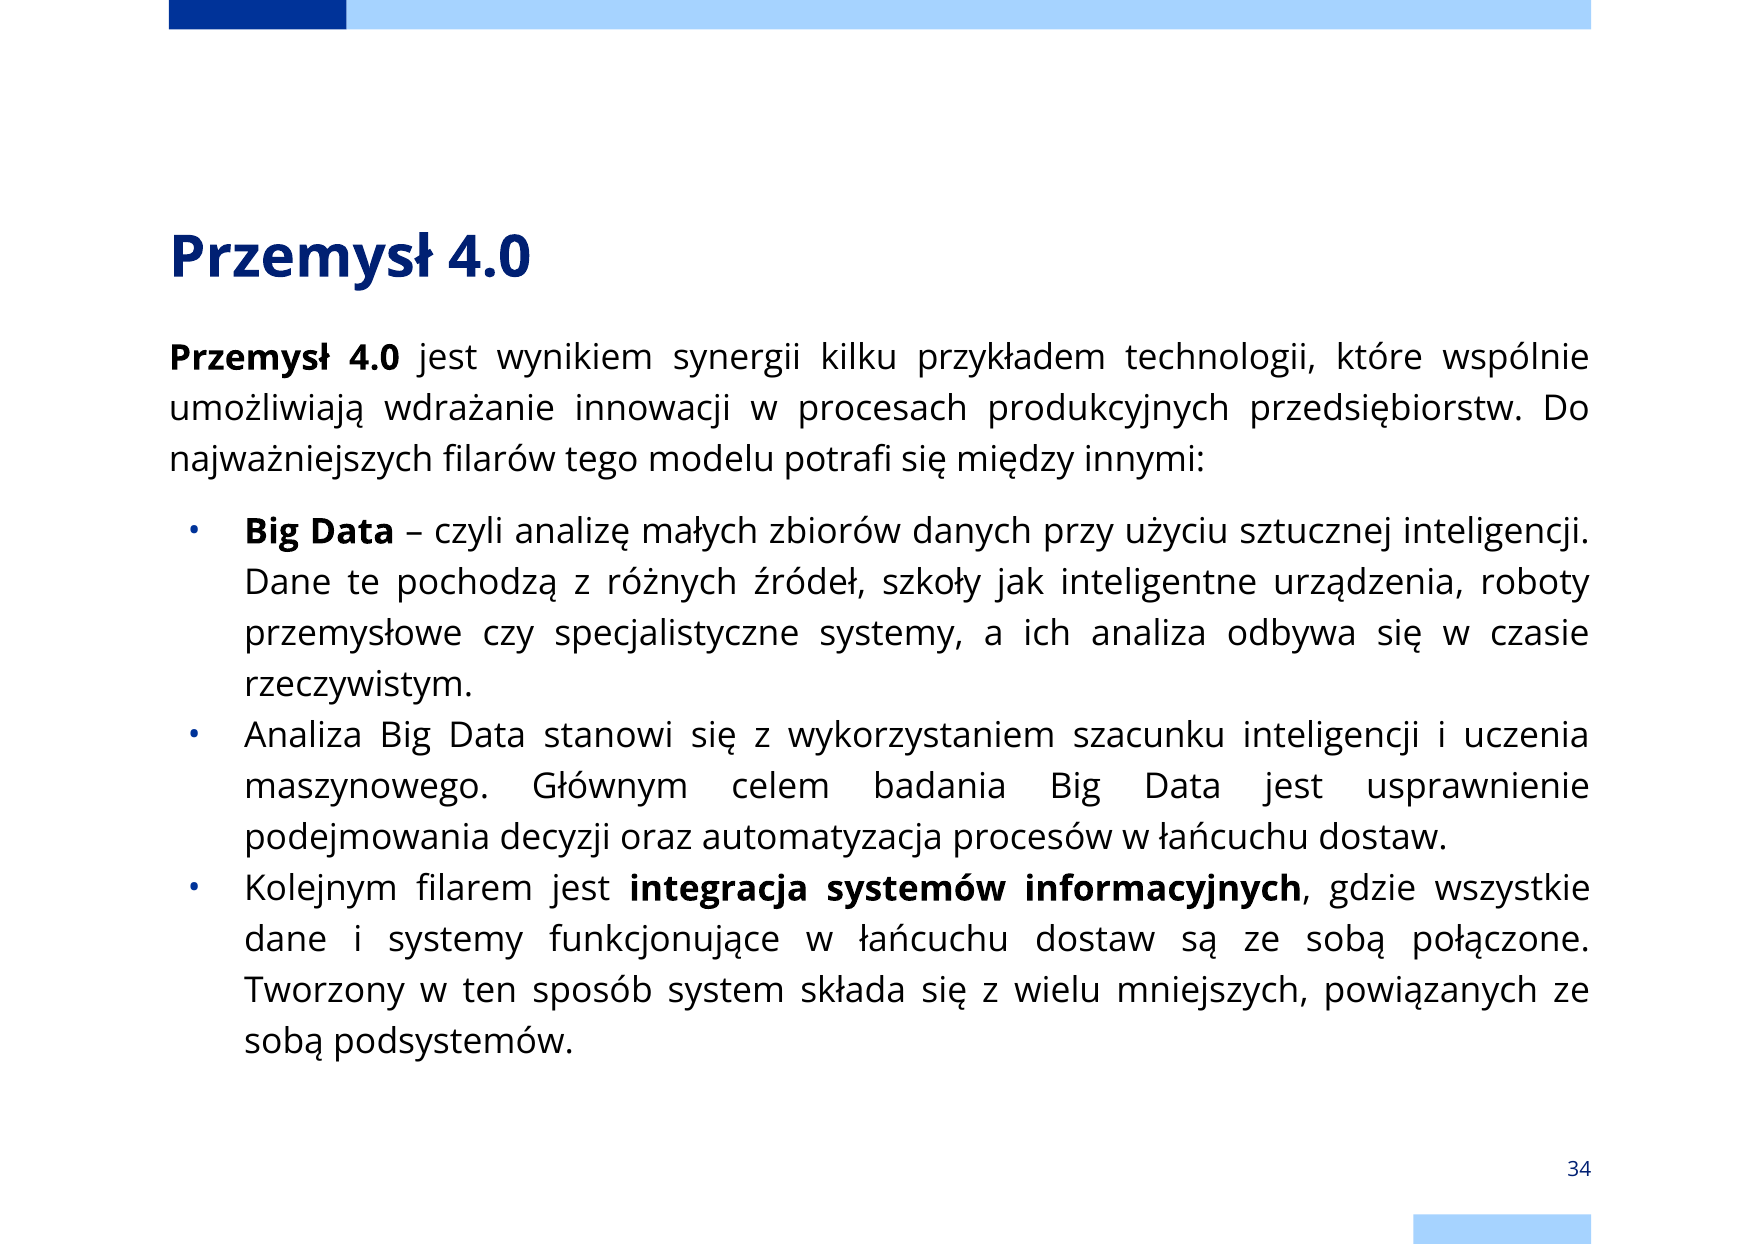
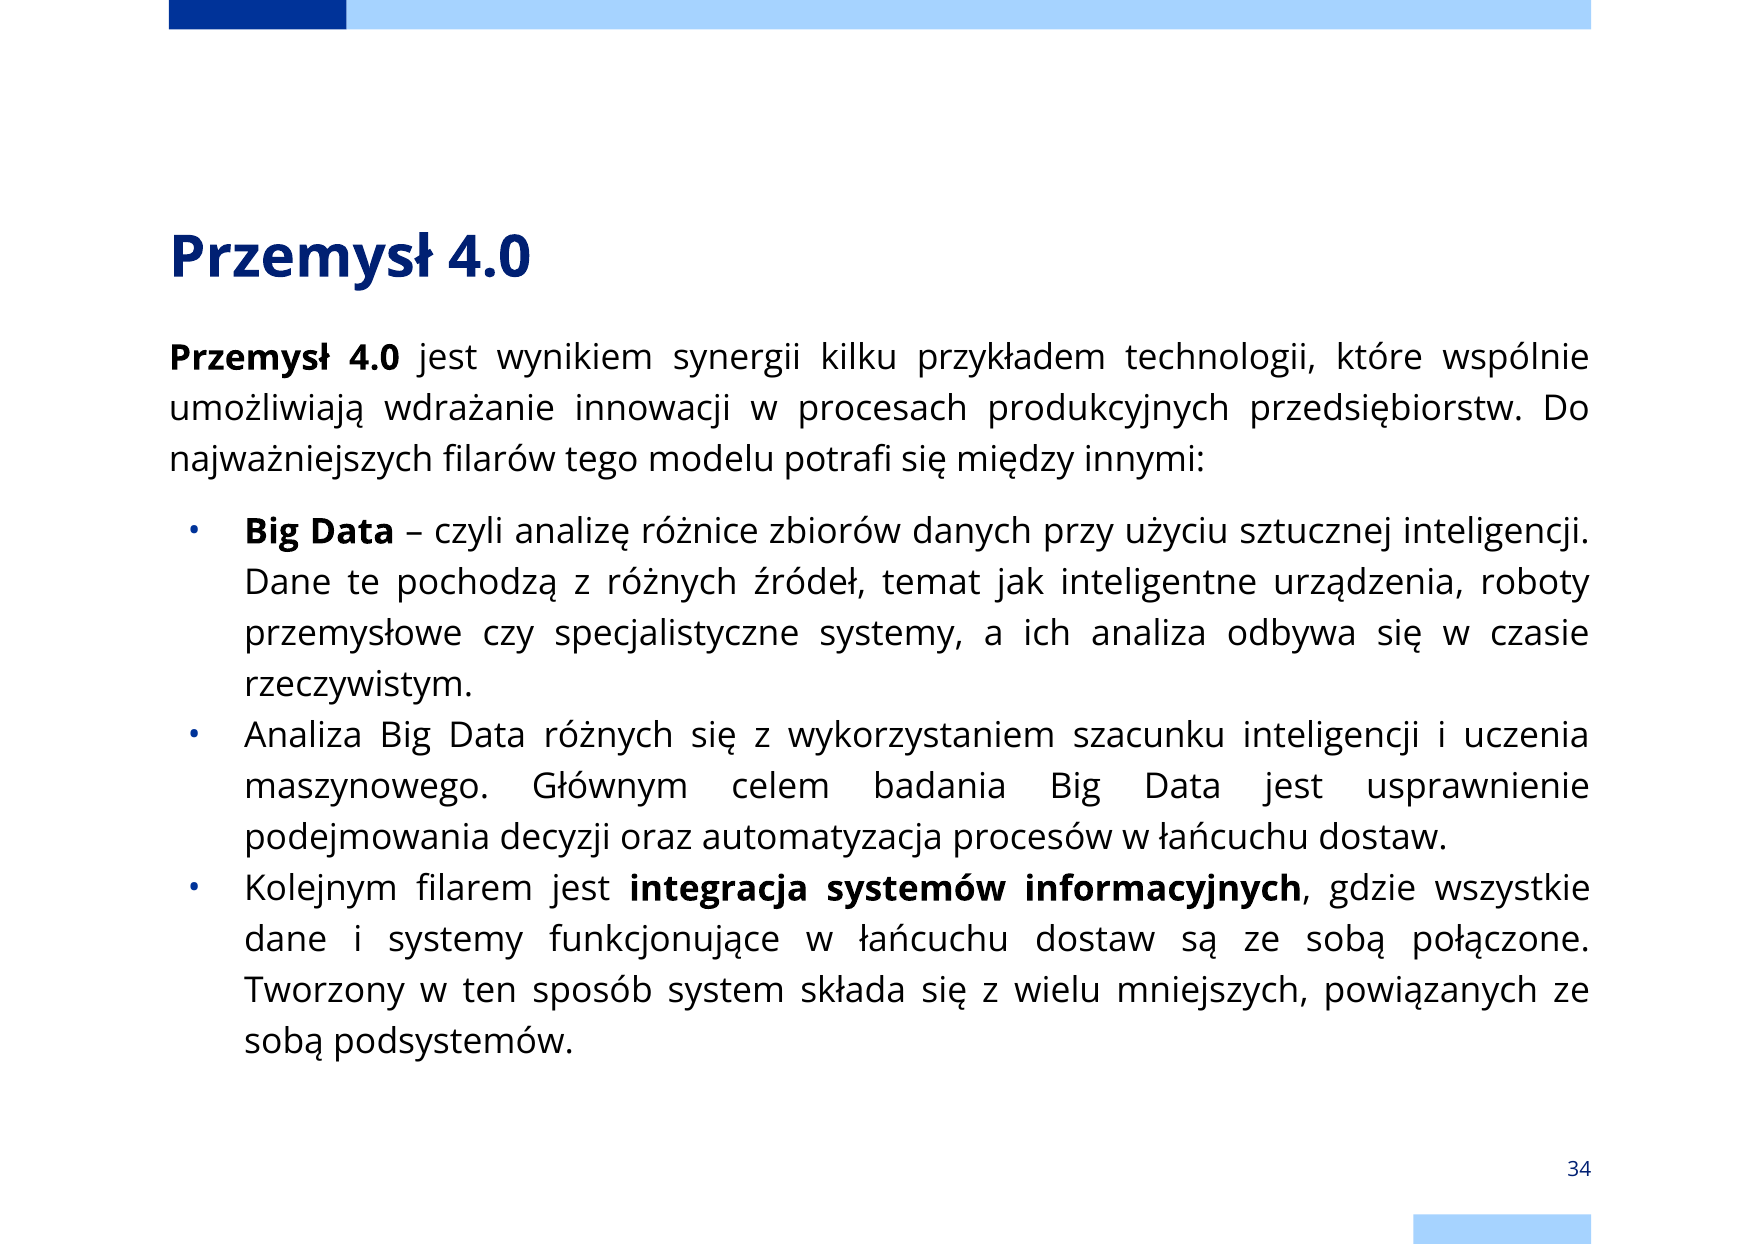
małych: małych -> różnice
szkoły: szkoły -> temat
Data stanowi: stanowi -> różnych
